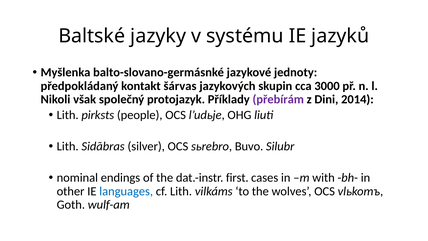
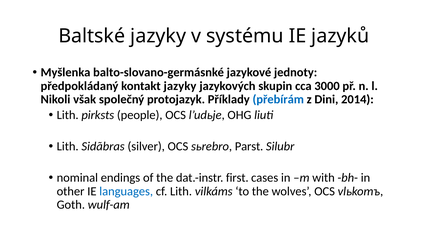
kontakt šárvas: šárvas -> jazyky
přebírám colour: purple -> blue
Buvo: Buvo -> Parst
